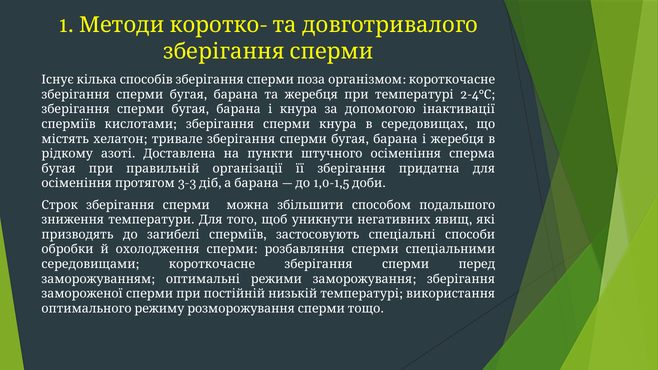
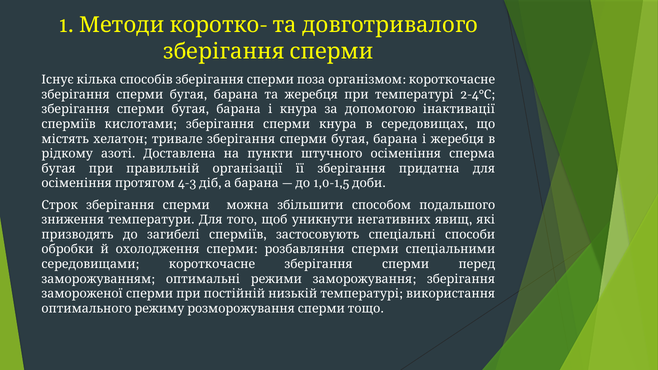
3-3: 3-3 -> 4-3
